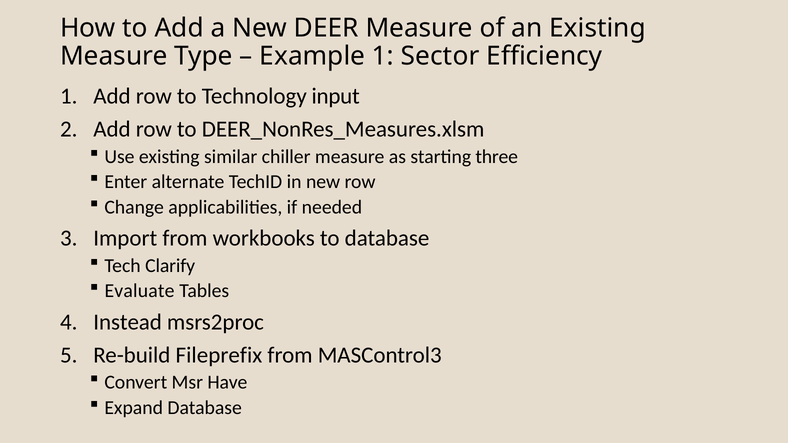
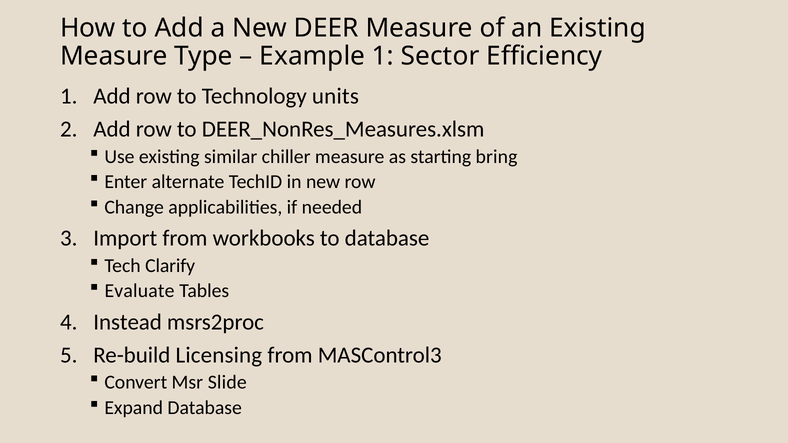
input: input -> units
three: three -> bring
Fileprefix: Fileprefix -> Licensing
Have: Have -> Slide
